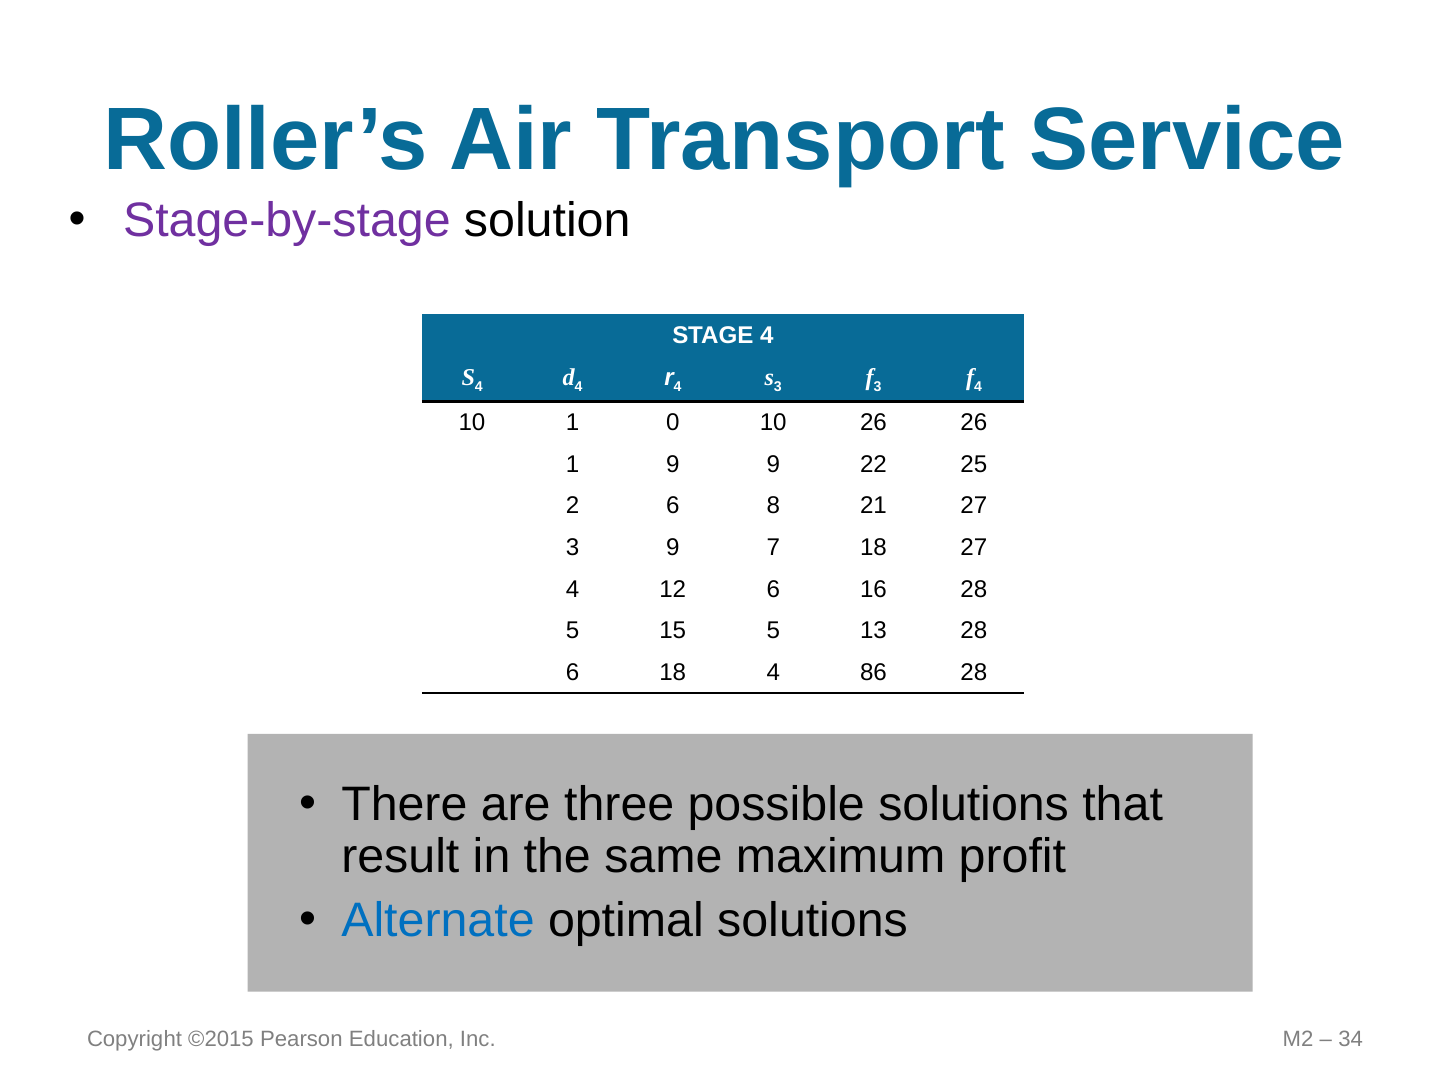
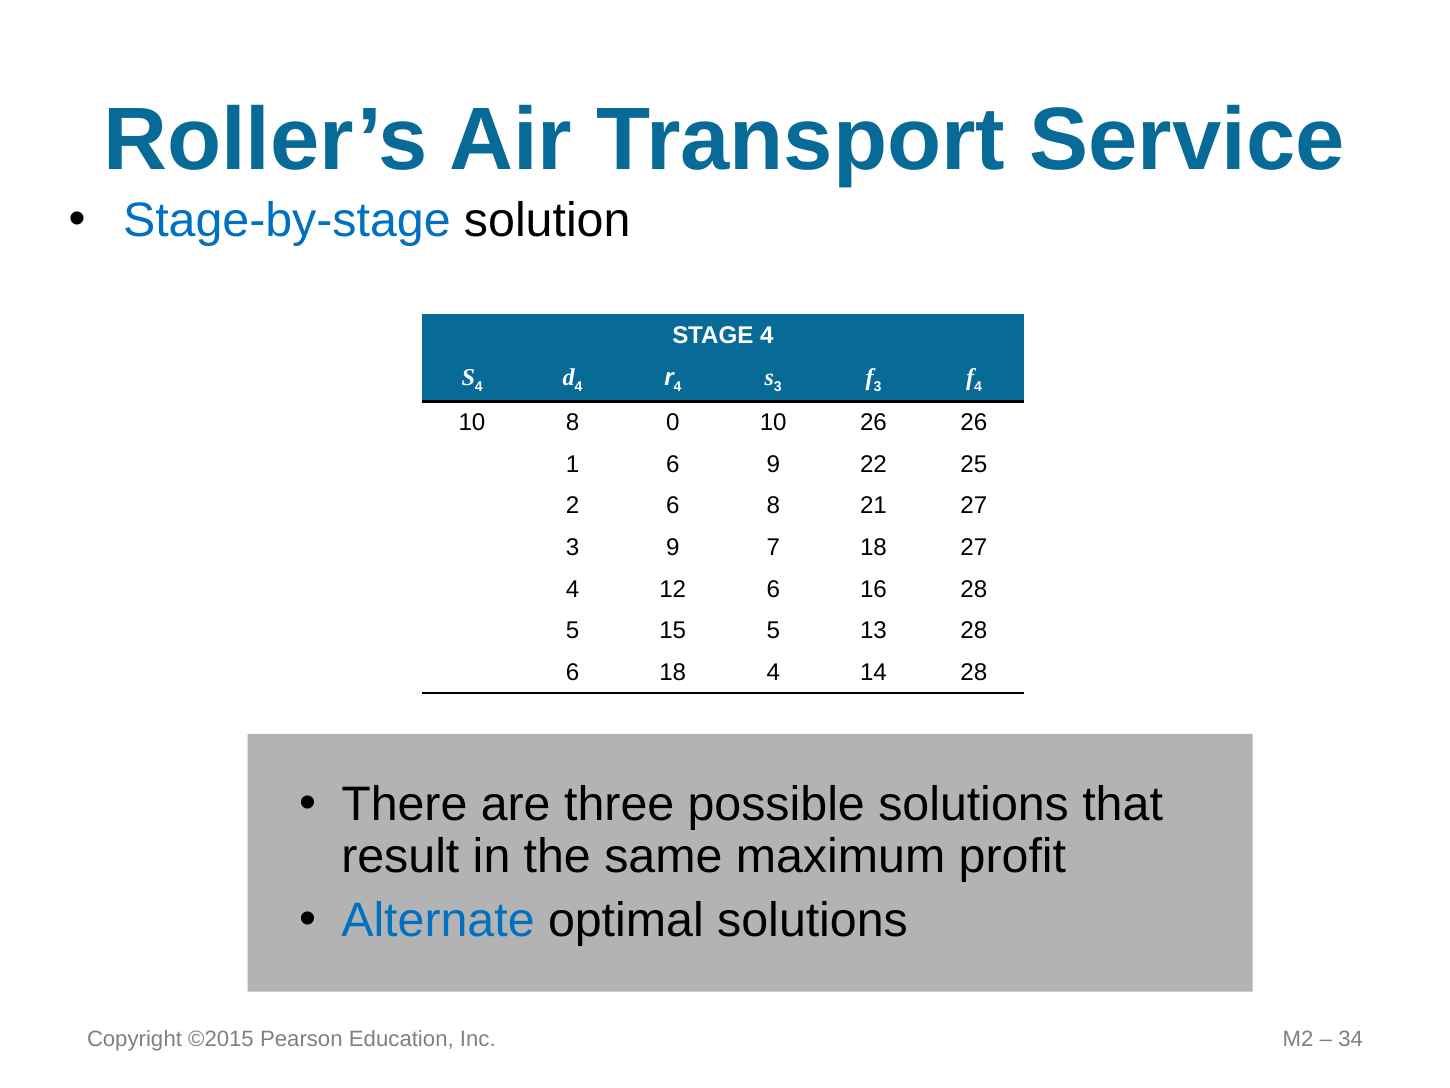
Stage-by-stage colour: purple -> blue
10 1: 1 -> 8
1 9: 9 -> 6
86: 86 -> 14
